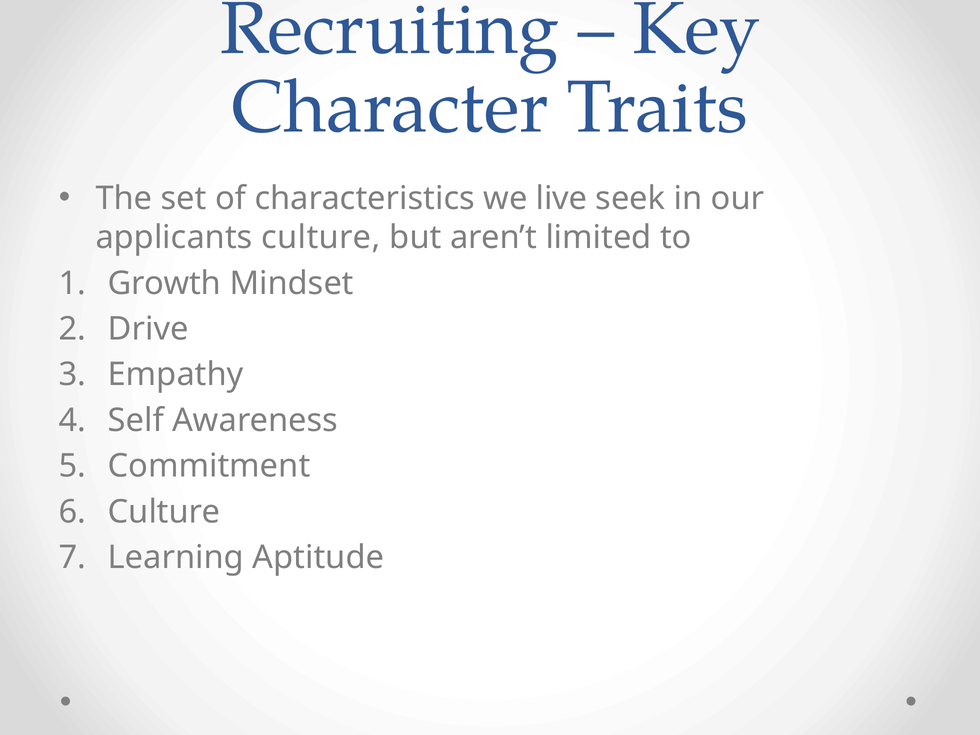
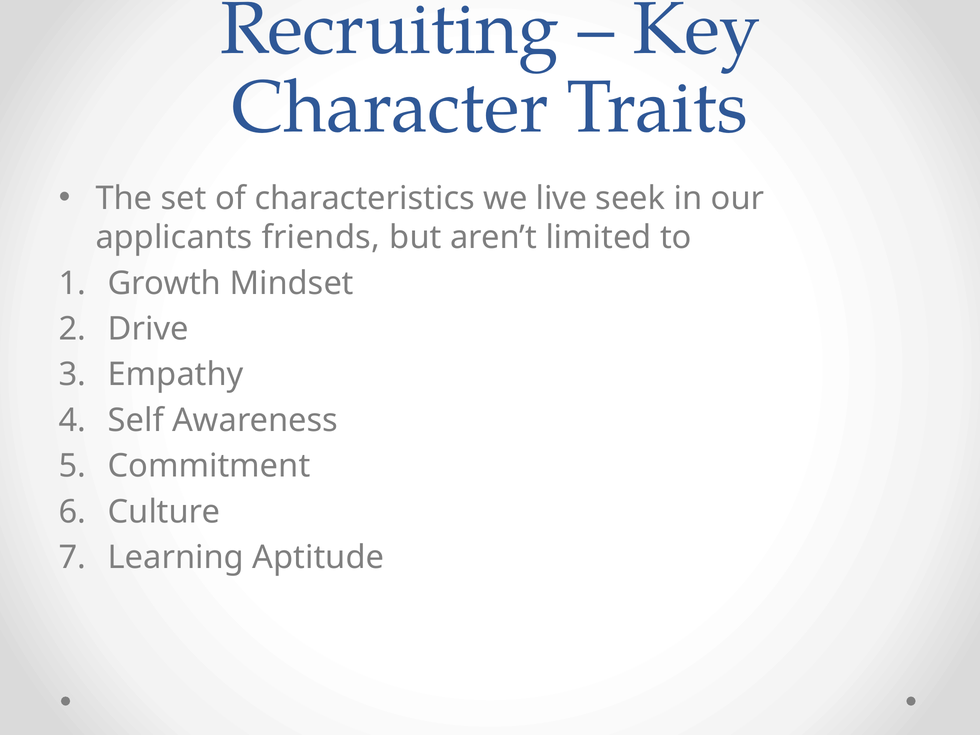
applicants culture: culture -> friends
